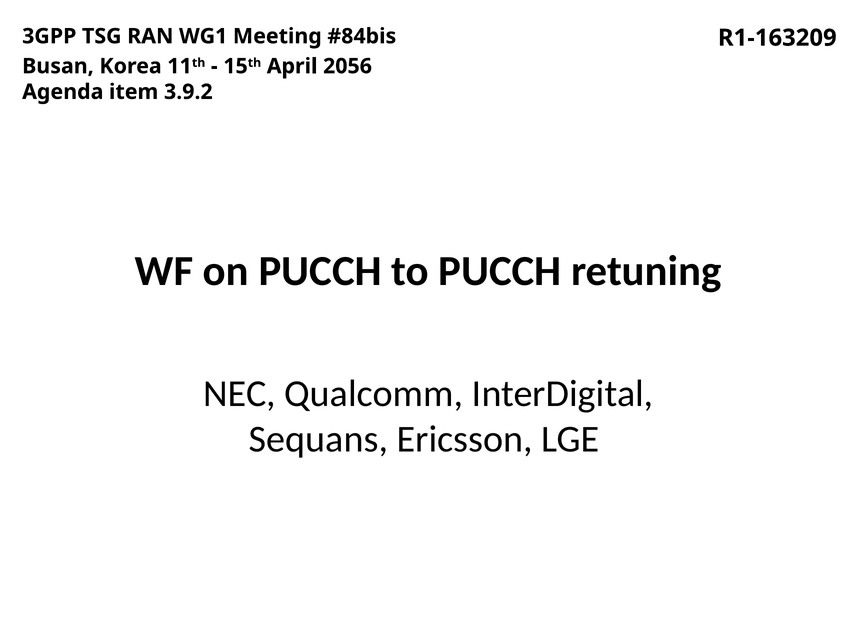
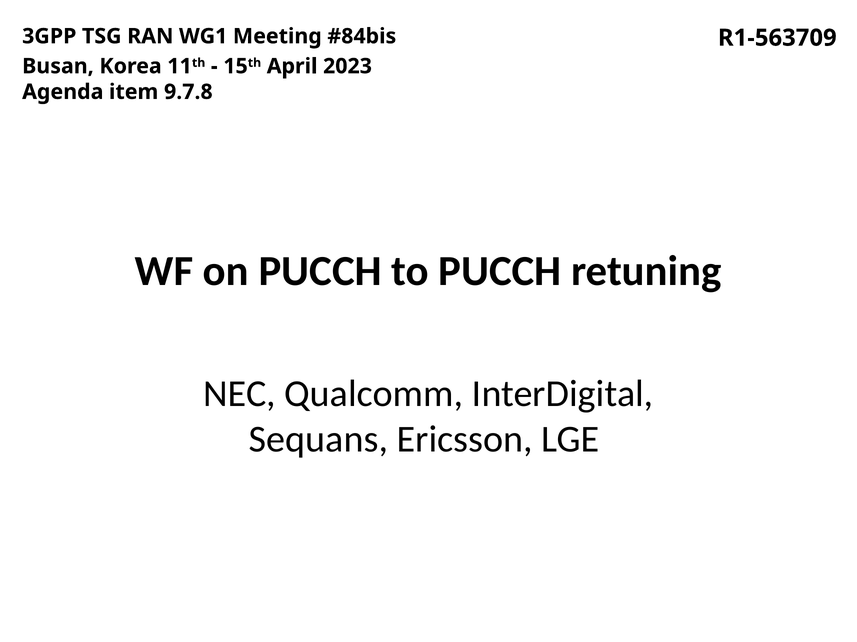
R1-163209: R1-163209 -> R1-563709
2056: 2056 -> 2023
3.9.2: 3.9.2 -> 9.7.8
